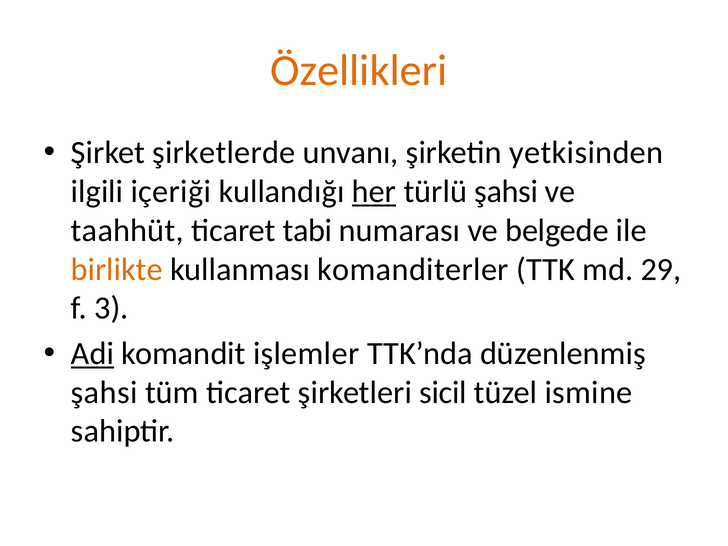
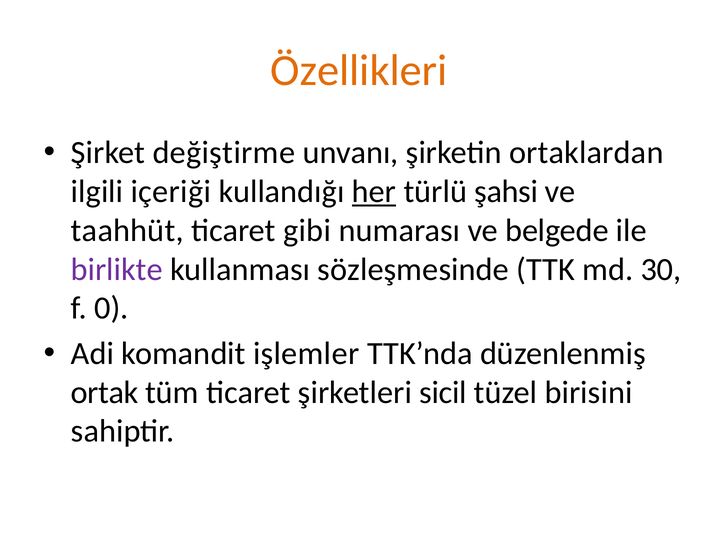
şirketlerde: şirketlerde -> değiştirme
yetkisinden: yetkisinden -> ortaklardan
tabi: tabi -> gibi
birlikte colour: orange -> purple
komanditerler: komanditerler -> sözleşmesinde
29: 29 -> 30
3: 3 -> 0
Adi underline: present -> none
şahsi at (104, 392): şahsi -> ortak
ismine: ismine -> birisini
